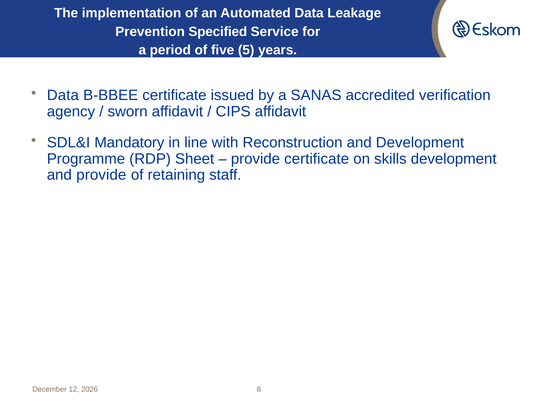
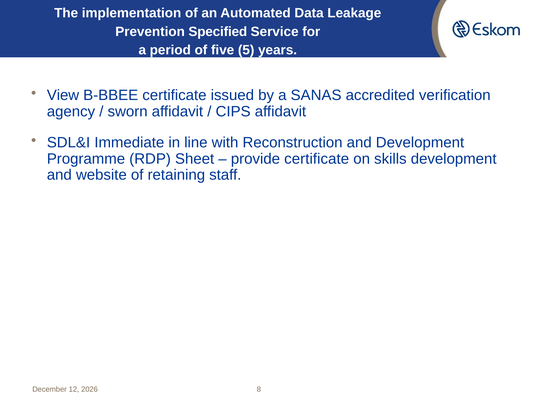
Data at (63, 95): Data -> View
Mandatory: Mandatory -> Immediate
and provide: provide -> website
